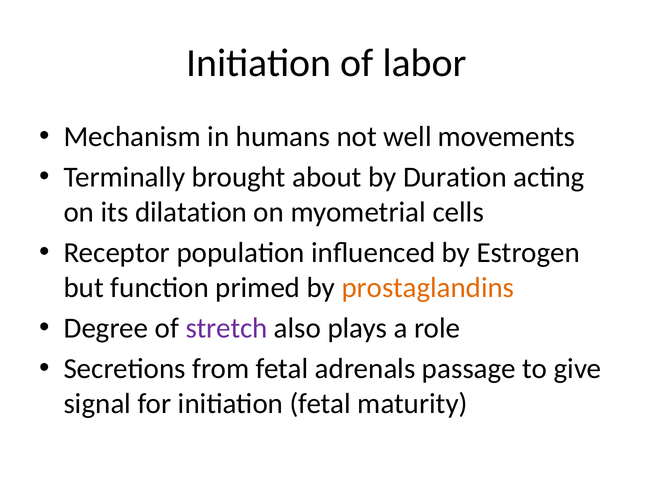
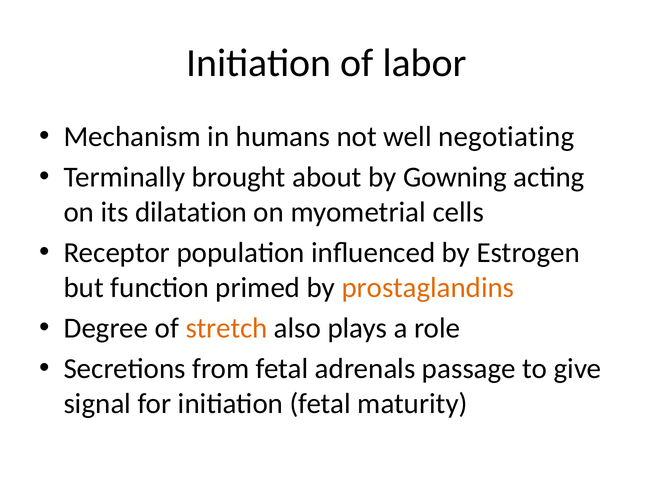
movements: movements -> negotiating
Duration: Duration -> Gowning
stretch colour: purple -> orange
